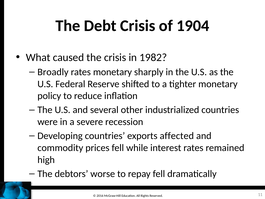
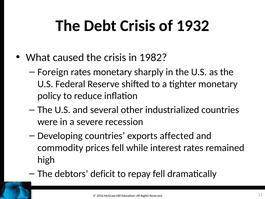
1904: 1904 -> 1932
Broadly: Broadly -> Foreign
worse: worse -> deficit
